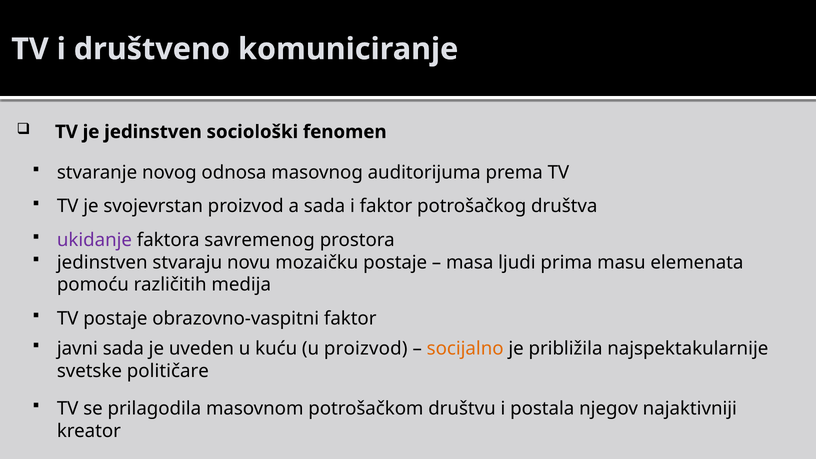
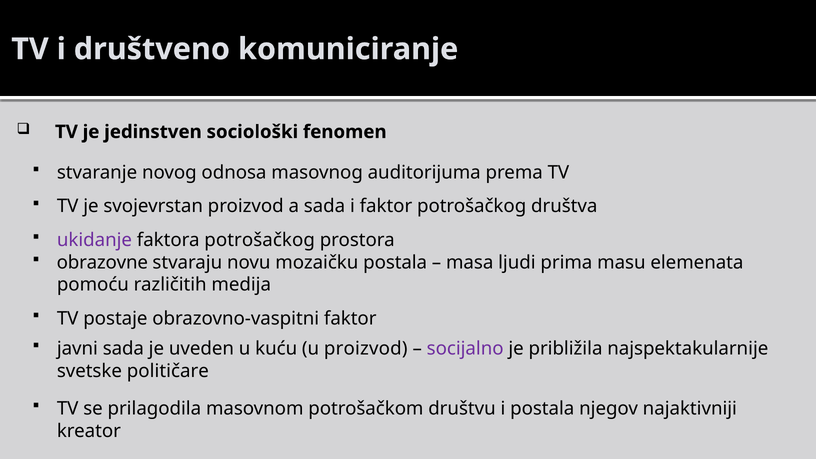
faktora savremenog: savremenog -> potrošačkog
jedinstven at (102, 262): jedinstven -> obrazovne
mozaičku postaje: postaje -> postala
socijalno colour: orange -> purple
